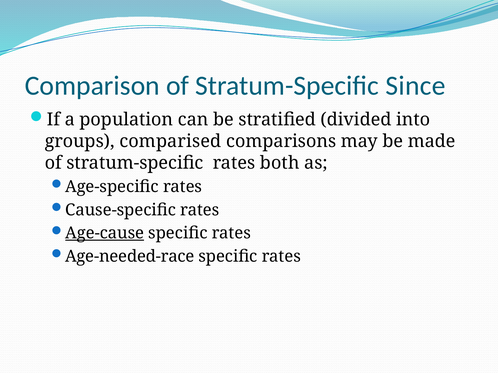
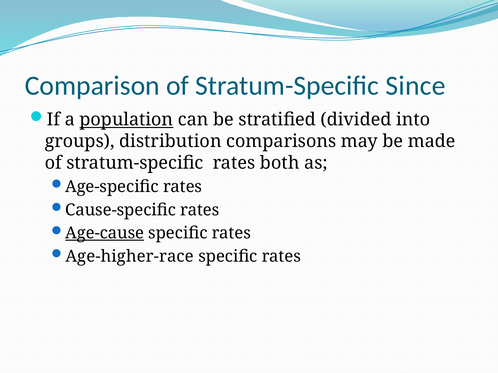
population underline: none -> present
comparised: comparised -> distribution
Age-needed-race: Age-needed-race -> Age-higher-race
